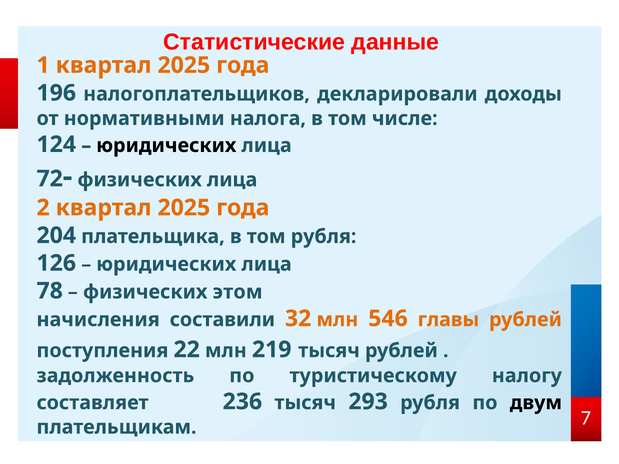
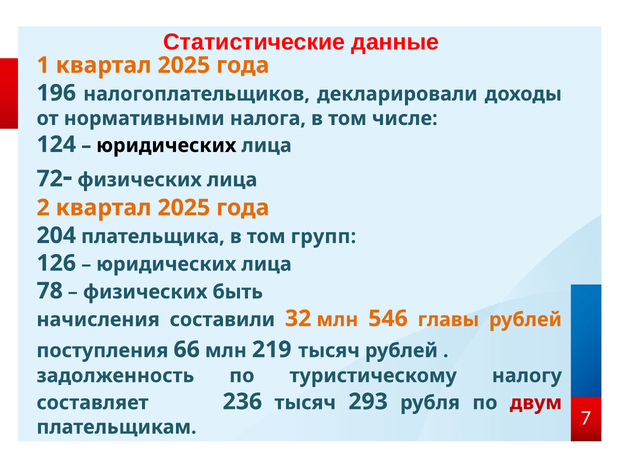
том рубля: рубля -> групп
этом: этом -> быть
22: 22 -> 66
двум colour: black -> red
